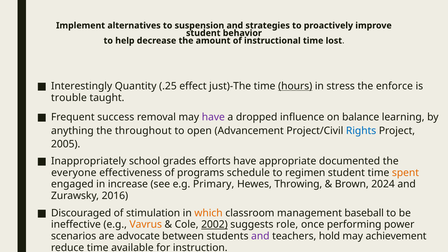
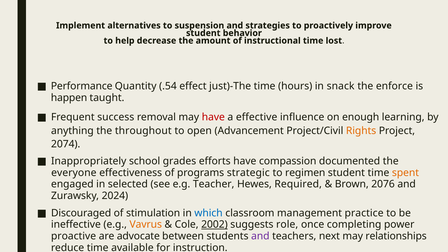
Interestingly: Interestingly -> Performance
.25: .25 -> .54
hours underline: present -> none
stress: stress -> snack
trouble: trouble -> happen
have at (213, 117) colour: purple -> red
dropped: dropped -> effective
balance: balance -> enough
Rights colour: blue -> orange
2005: 2005 -> 2074
appropriate: appropriate -> compassion
schedule: schedule -> strategic
increase: increase -> selected
Primary: Primary -> Teacher
Throwing: Throwing -> Required
2024: 2024 -> 2076
2016: 2016 -> 2024
which colour: orange -> blue
baseball: baseball -> practice
performing: performing -> completing
scenarios: scenarios -> proactive
hold: hold -> next
achievement: achievement -> relationships
